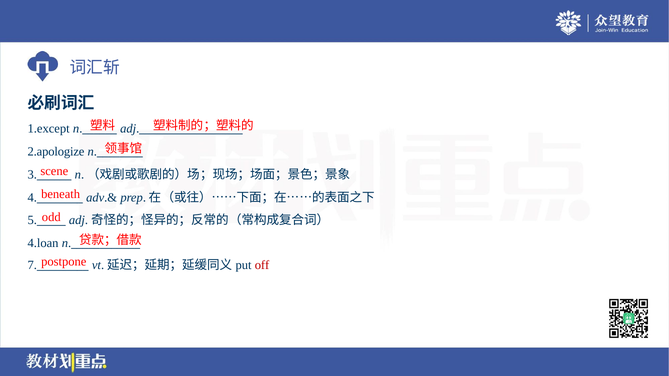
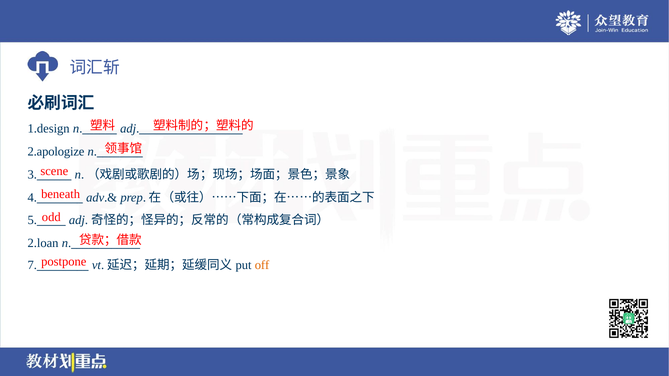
1.except: 1.except -> 1.design
4.loan: 4.loan -> 2.loan
off colour: red -> orange
